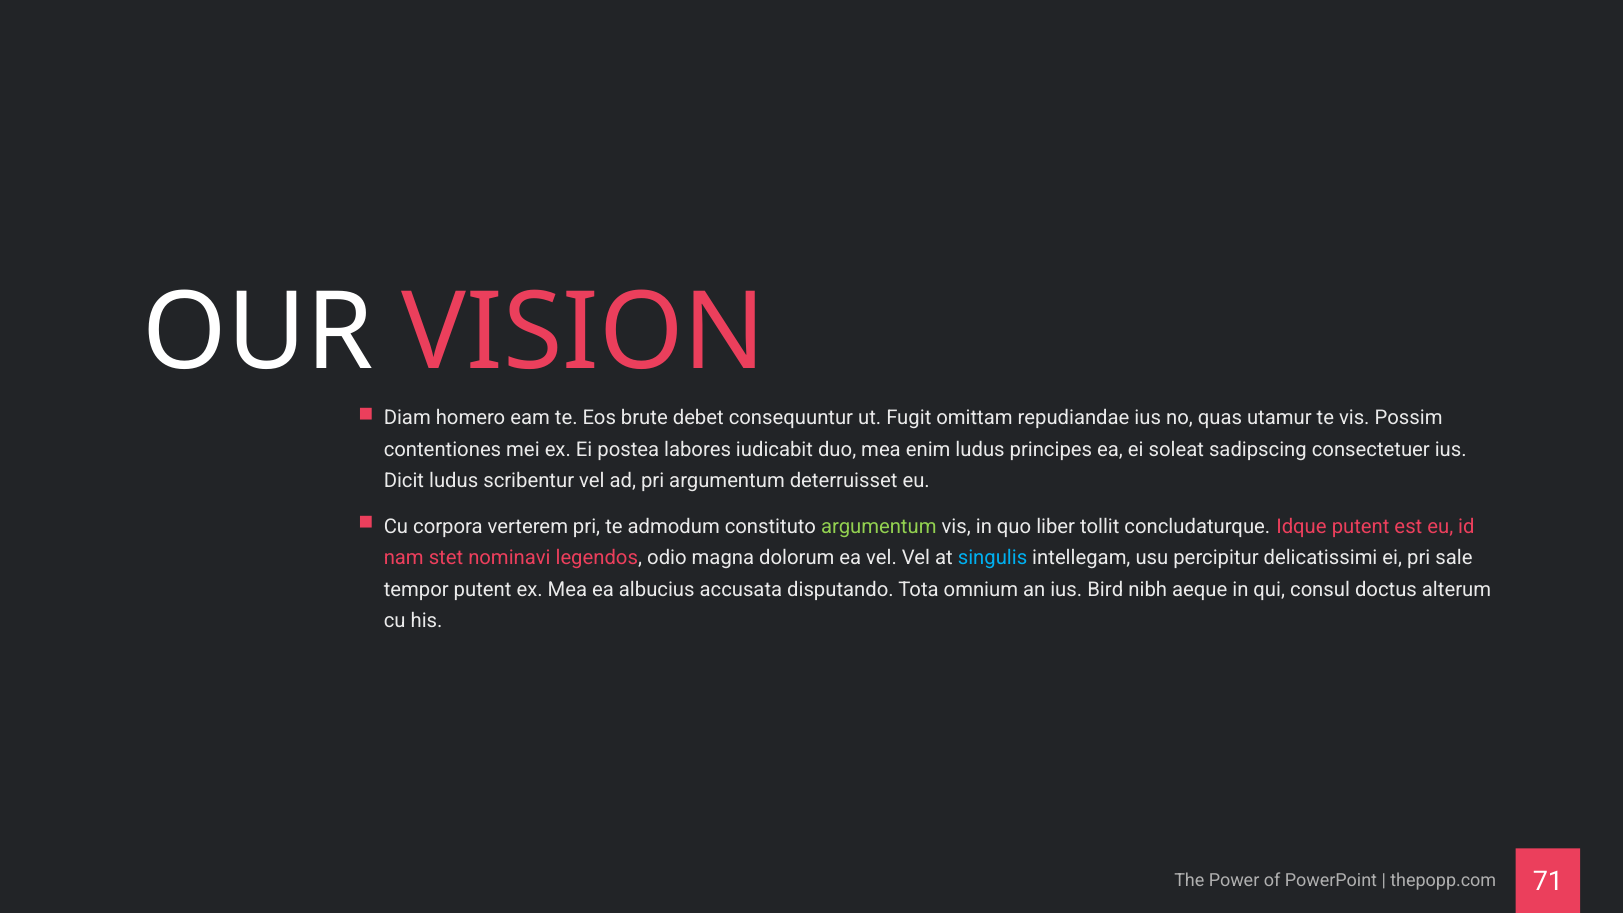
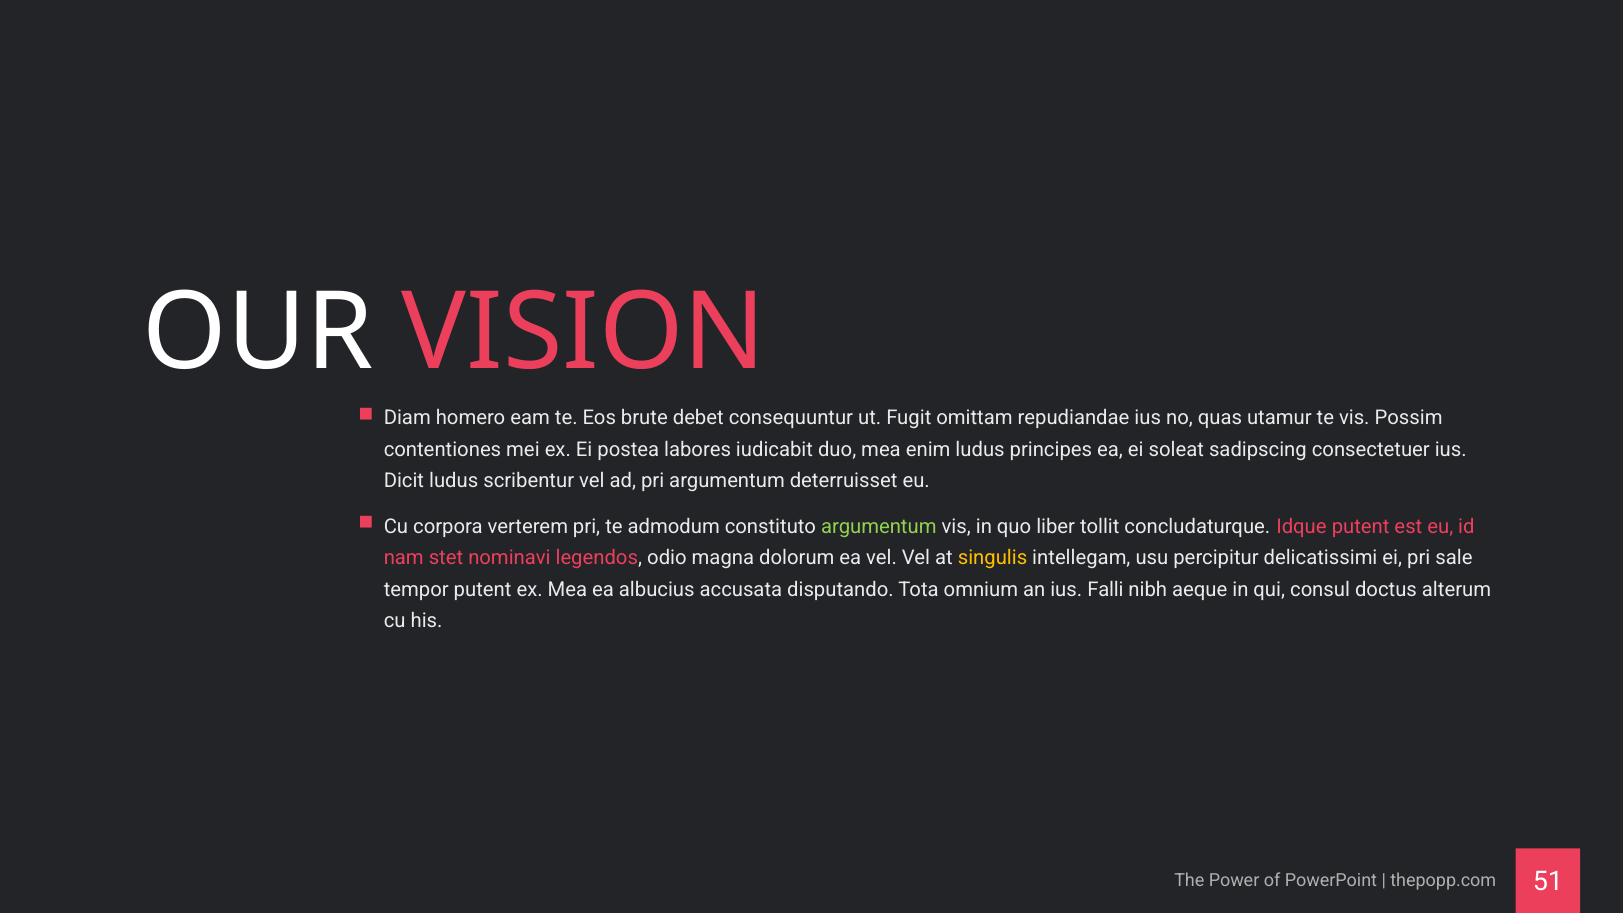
singulis colour: light blue -> yellow
Bird: Bird -> Falli
71: 71 -> 51
